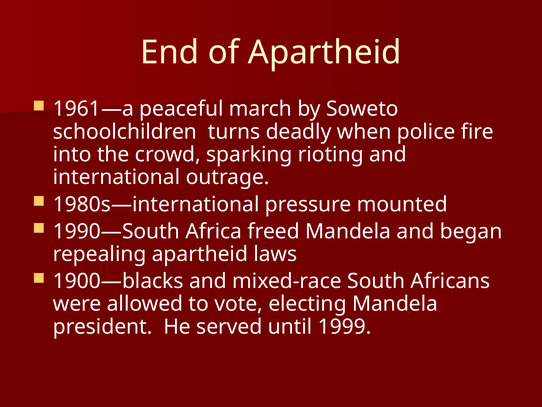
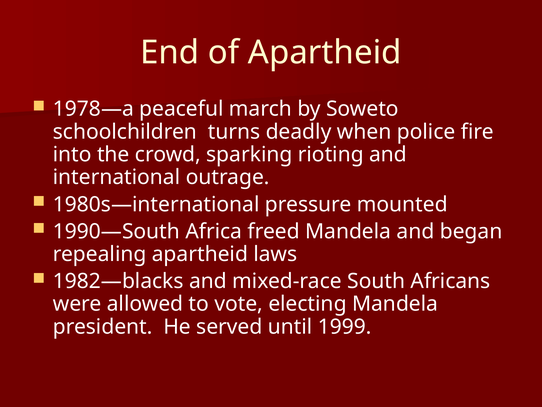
1961—a: 1961—a -> 1978—a
1900—blacks: 1900—blacks -> 1982—blacks
